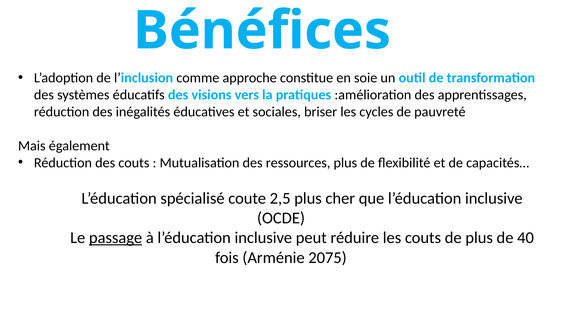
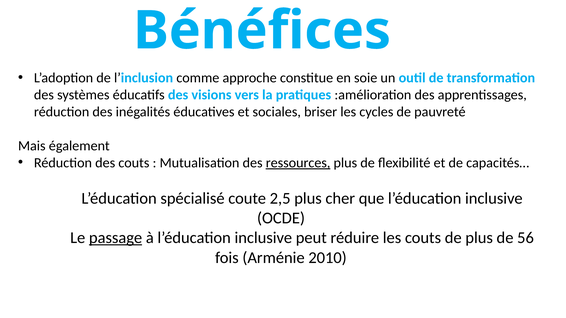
ressources underline: none -> present
40: 40 -> 56
2075: 2075 -> 2010
